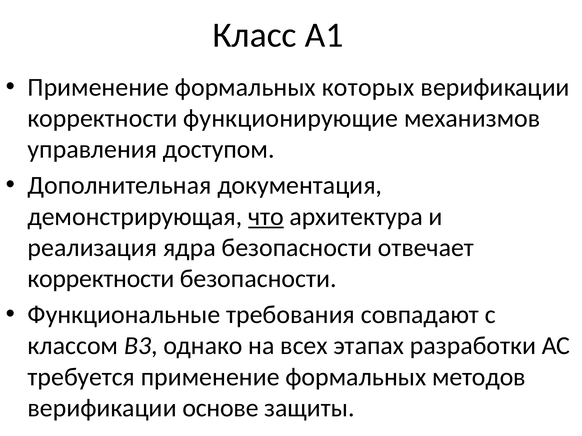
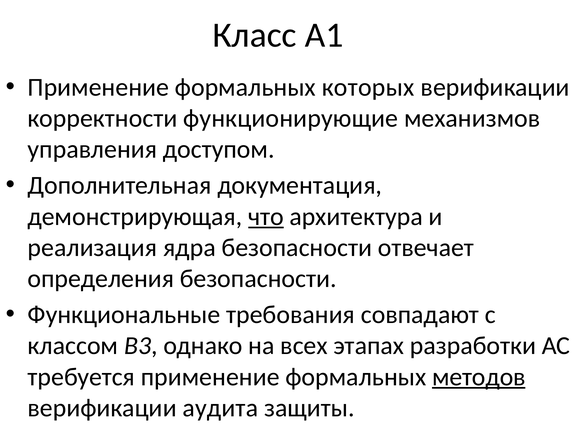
корректности at (101, 279): корректности -> определения
методов underline: none -> present
основе: основе -> аудита
